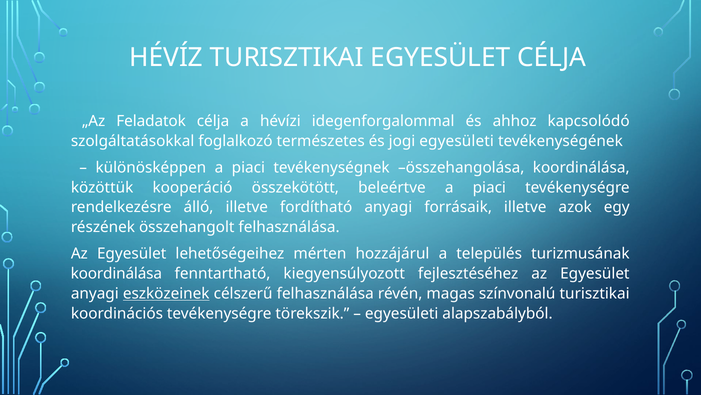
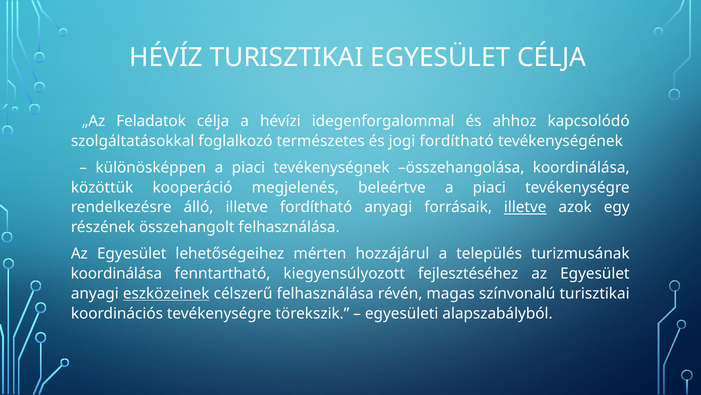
jogi egyesületi: egyesületi -> fordítható
összekötött: összekötött -> megjelenés
illetve at (525, 207) underline: none -> present
